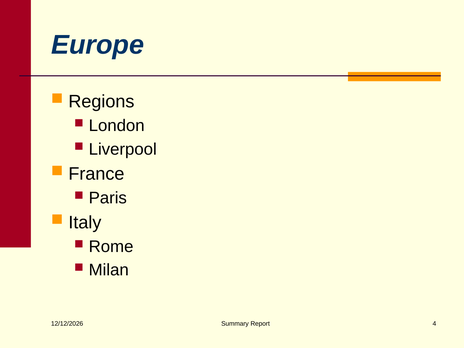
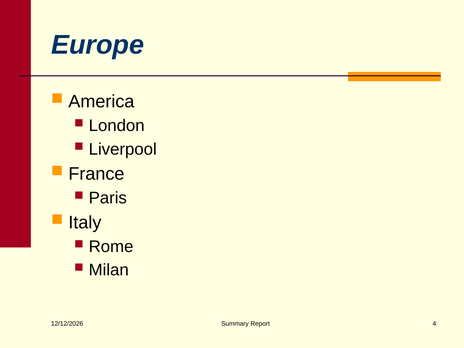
Regions: Regions -> America
